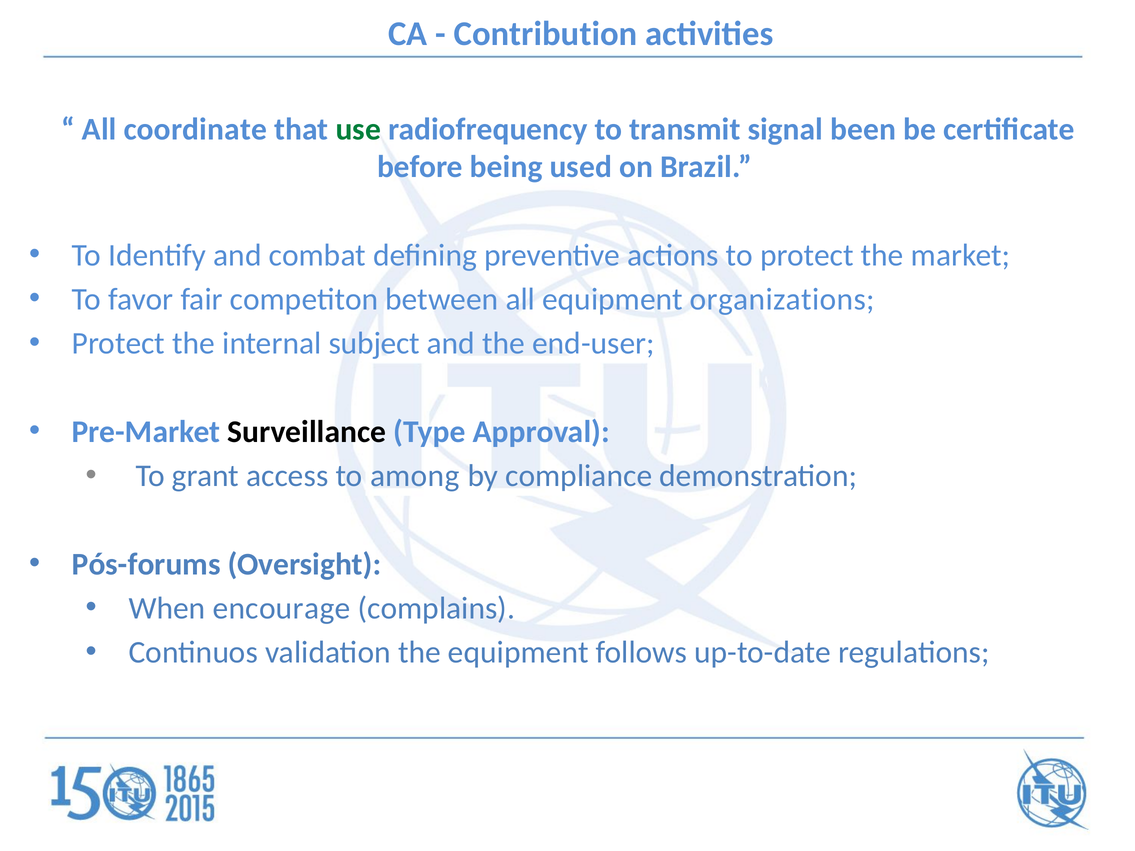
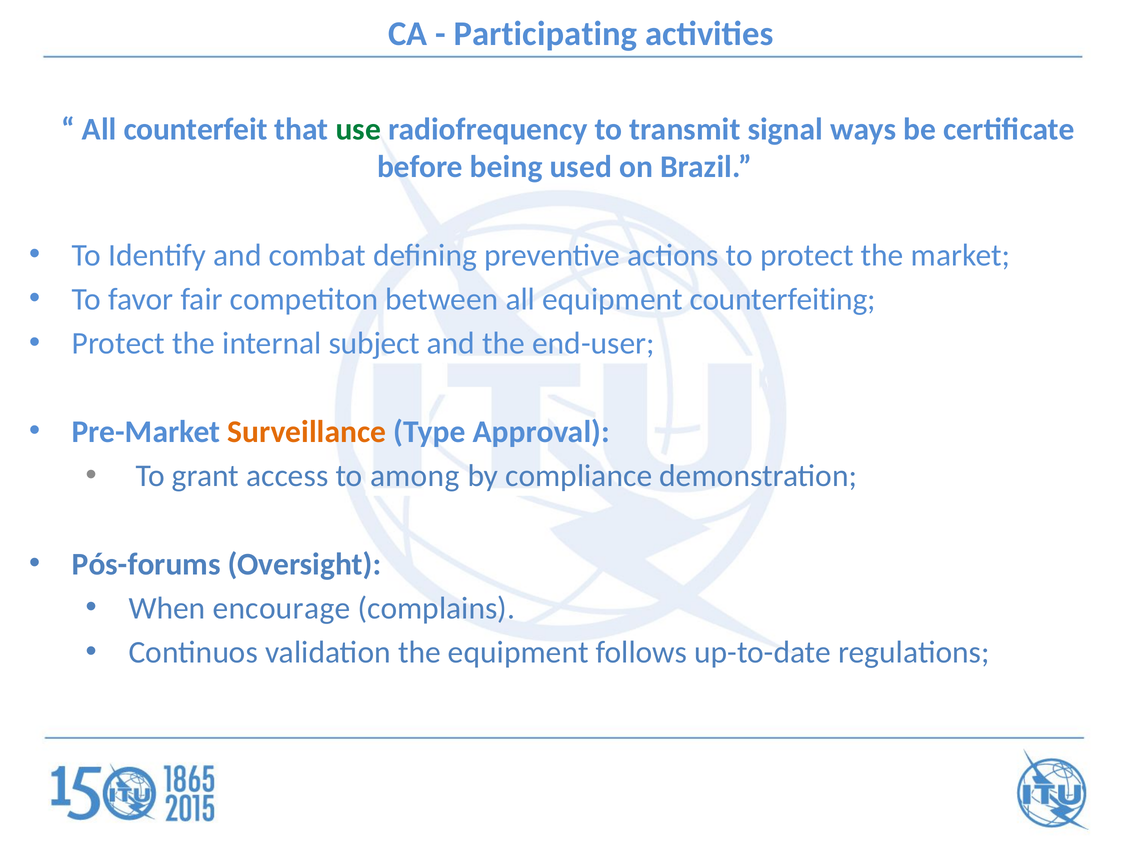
Contribution: Contribution -> Participating
coordinate: coordinate -> counterfeit
been: been -> ways
organizations: organizations -> counterfeiting
Surveillance colour: black -> orange
